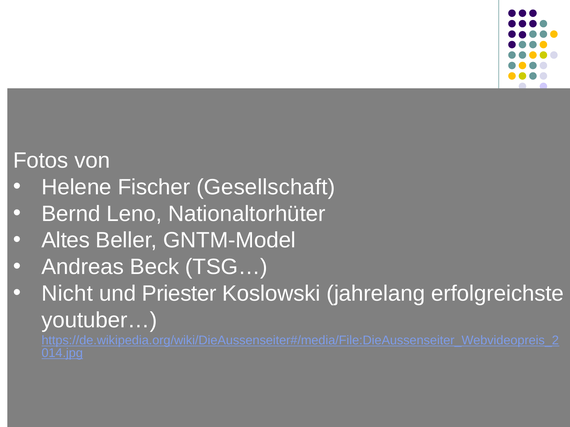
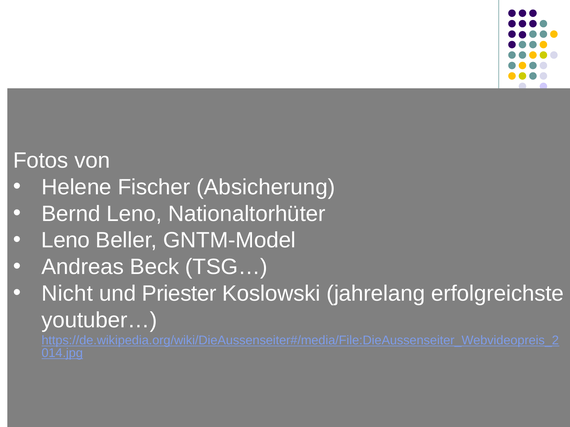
Gesellschaft: Gesellschaft -> Absicherung
Altes at (66, 241): Altes -> Leno
